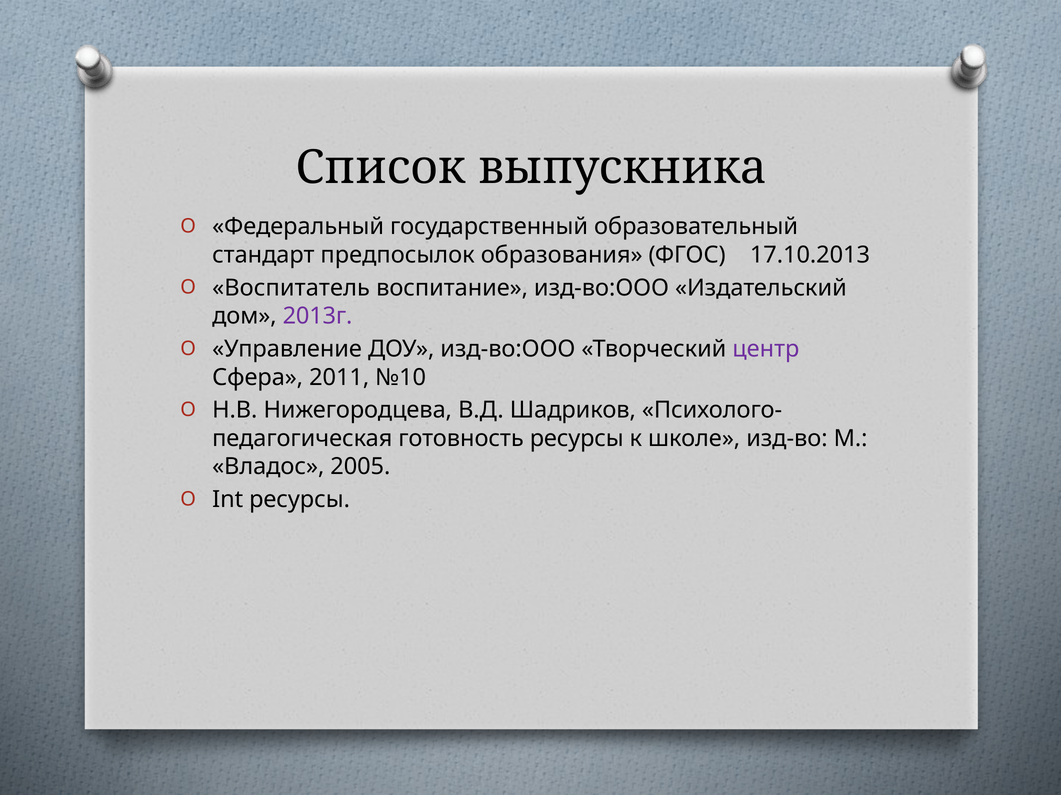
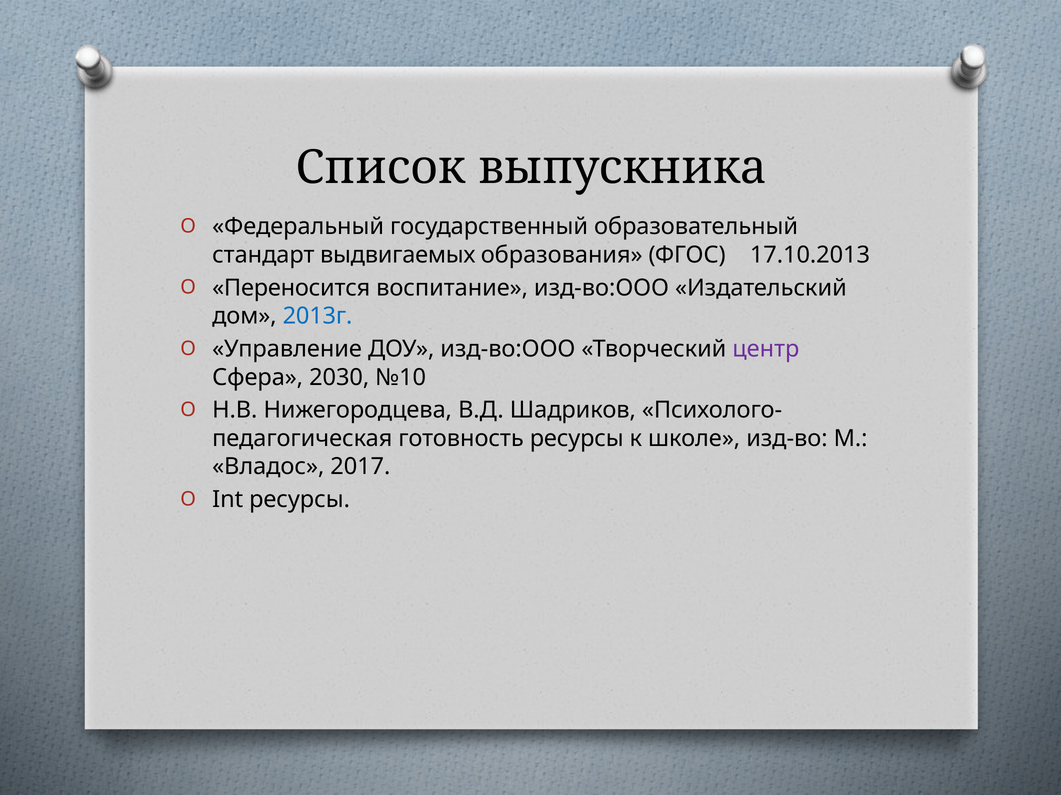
предпосылок: предпосылок -> выдвигаемых
Воспитатель: Воспитатель -> Переносится
2013г colour: purple -> blue
2011: 2011 -> 2030
2005: 2005 -> 2017
